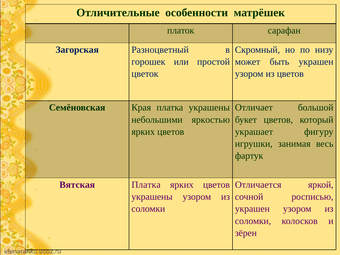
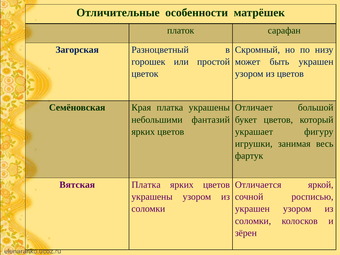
яркостью: яркостью -> фантазий
